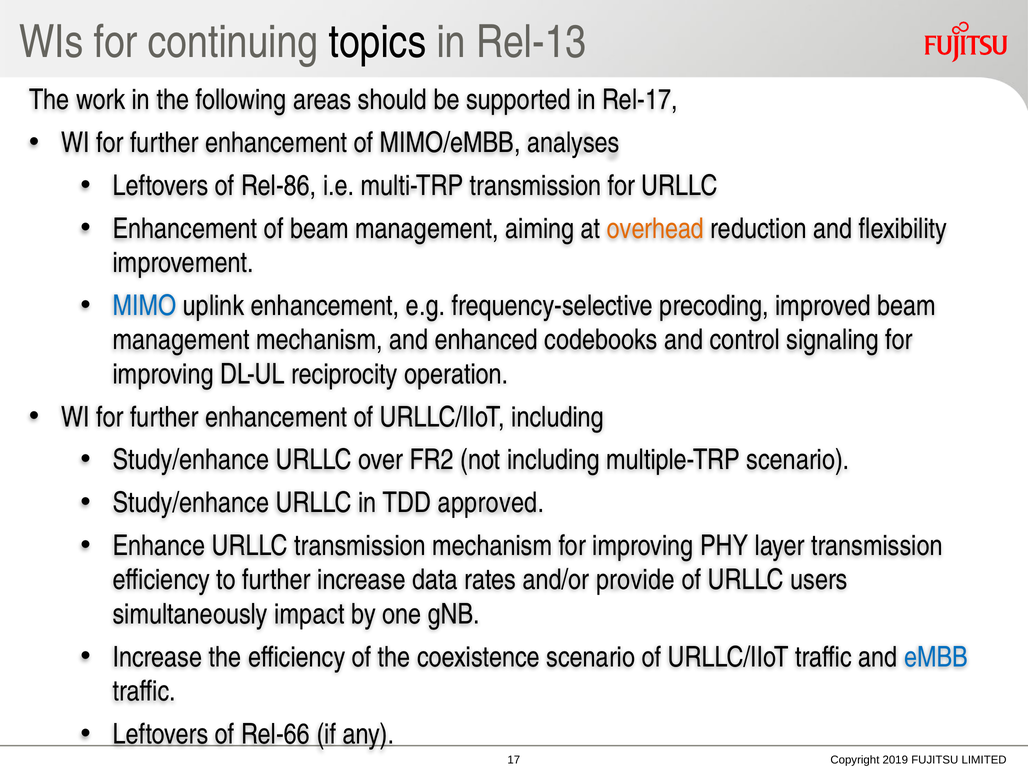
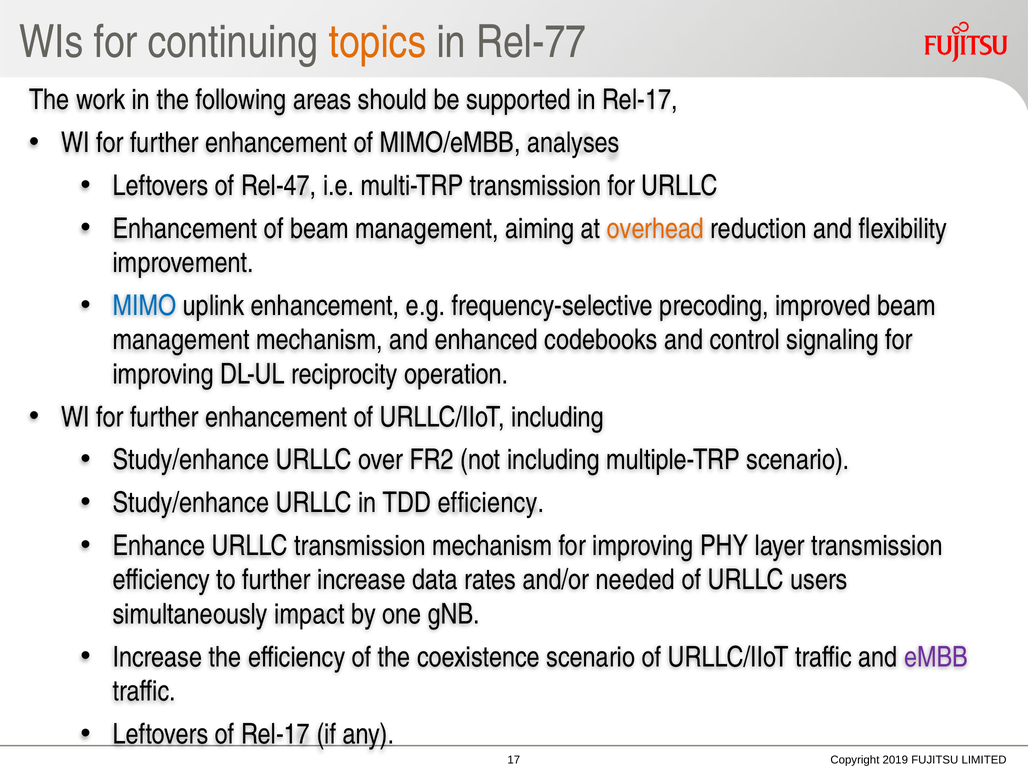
topics colour: black -> orange
Rel-13: Rel-13 -> Rel-77
Rel-86: Rel-86 -> Rel-47
TDD approved: approved -> efficiency
provide: provide -> needed
eMBB colour: blue -> purple
of Rel-66: Rel-66 -> Rel-17
